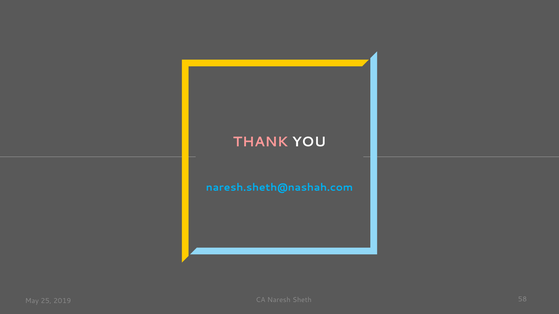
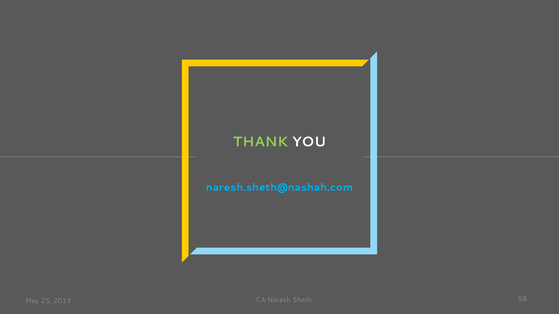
THANK colour: pink -> light green
